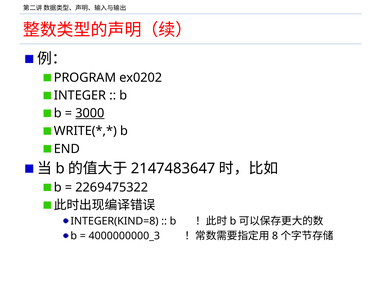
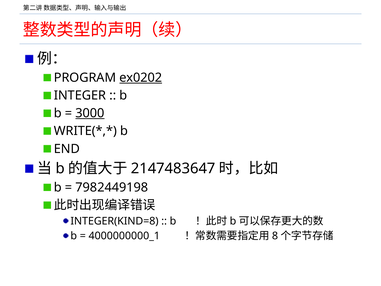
ex0202 underline: none -> present
2269475322: 2269475322 -> 7982449198
4000000000_3: 4000000000_3 -> 4000000000_1
